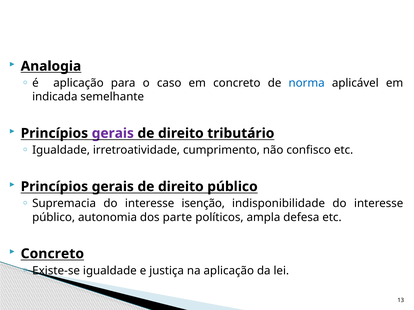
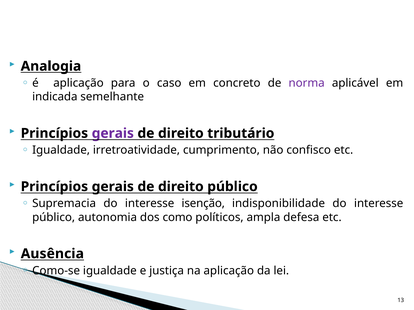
norma colour: blue -> purple
parte: parte -> como
Concreto at (52, 254): Concreto -> Ausência
Existe-se: Existe-se -> Como-se
